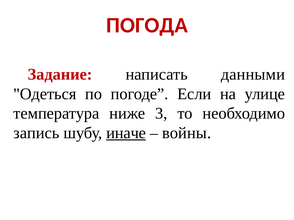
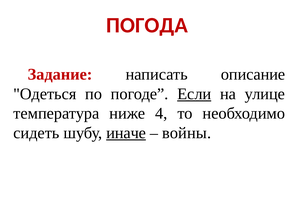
данными: данными -> описание
Если underline: none -> present
3: 3 -> 4
запись: запись -> сидеть
